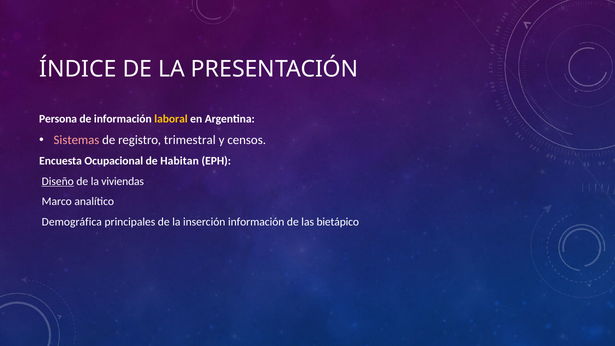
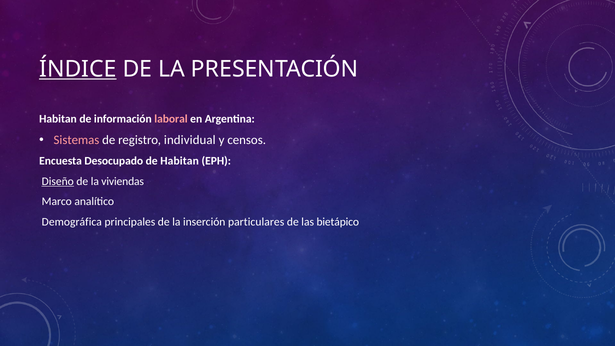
ÍNDICE underline: none -> present
Persona at (58, 119): Persona -> Habitan
laboral colour: yellow -> pink
trimestral: trimestral -> individual
Ocupacional: Ocupacional -> Desocupado
inserción información: información -> particulares
